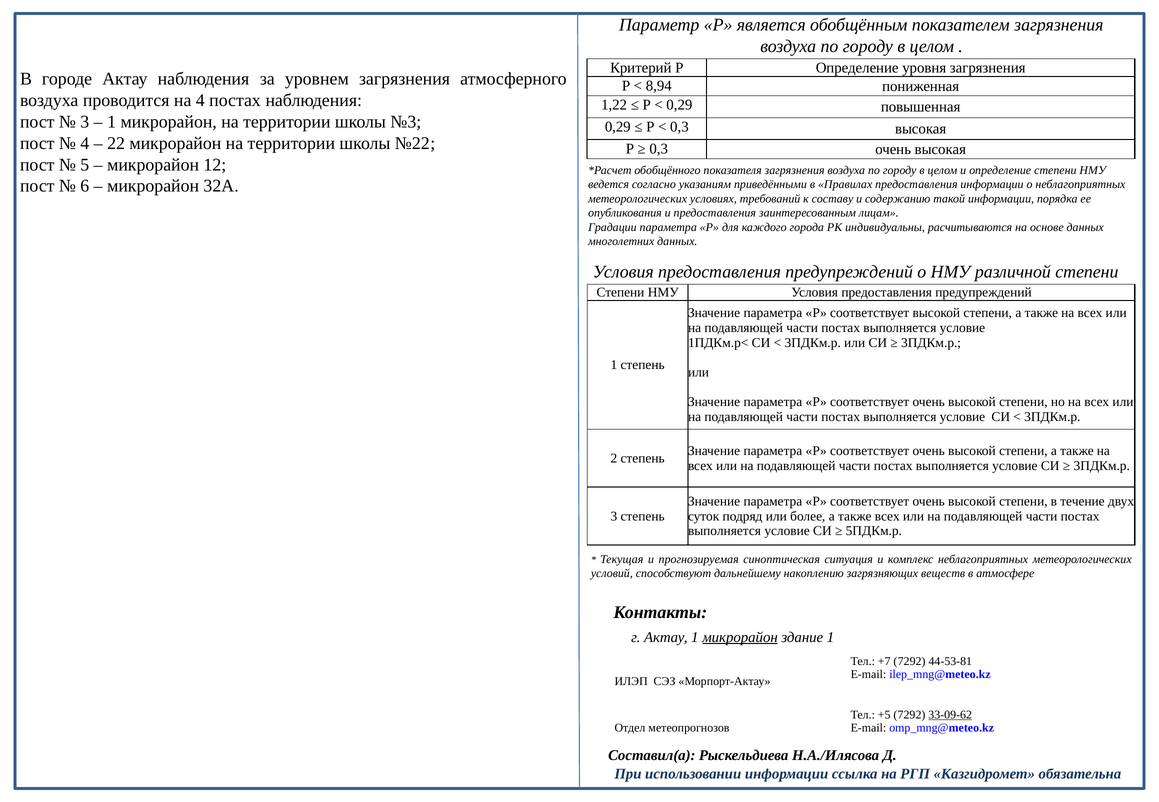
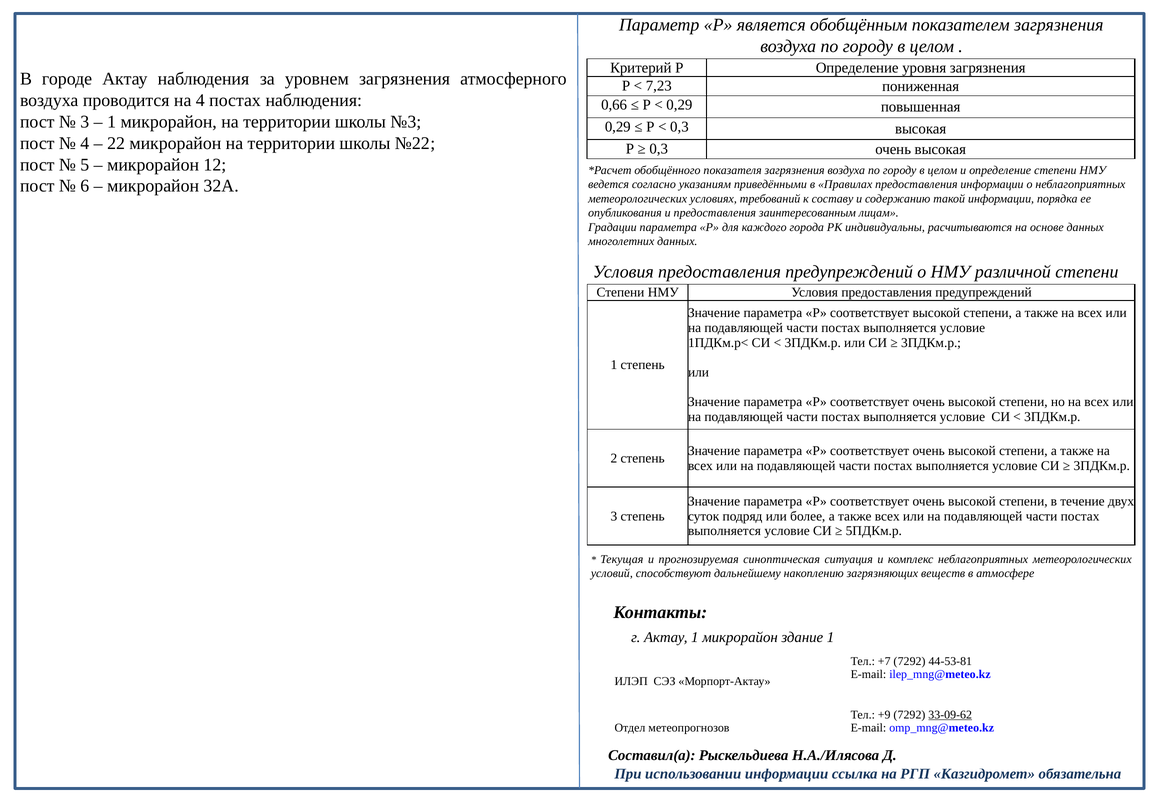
8,94: 8,94 -> 7,23
1,22: 1,22 -> 0,66
микрорайон at (740, 638) underline: present -> none
+5: +5 -> +9
